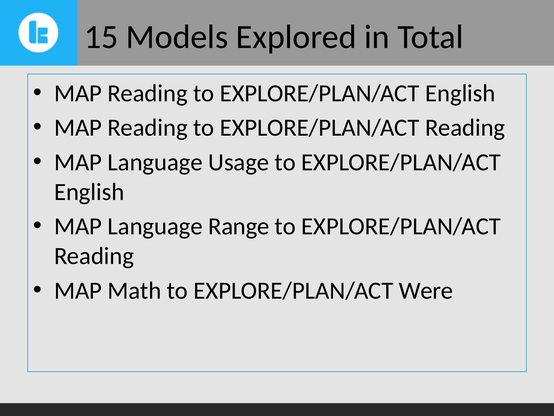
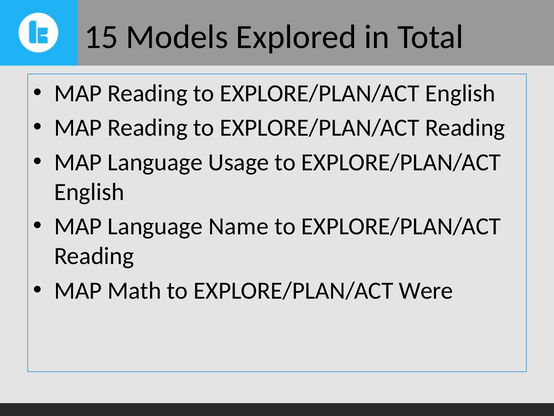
Range: Range -> Name
